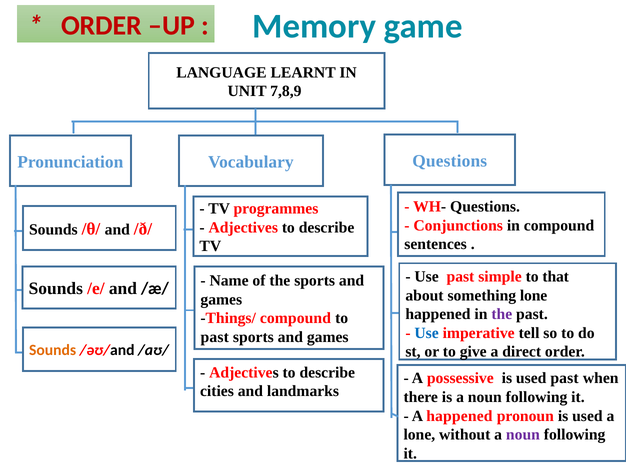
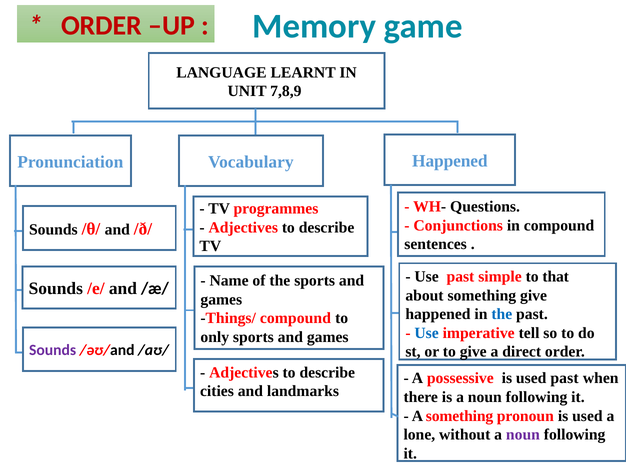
Vocabulary Questions: Questions -> Happened
something lone: lone -> give
the at (502, 315) colour: purple -> blue
past at (215, 337): past -> only
Sounds at (53, 351) colour: orange -> purple
A happened: happened -> something
